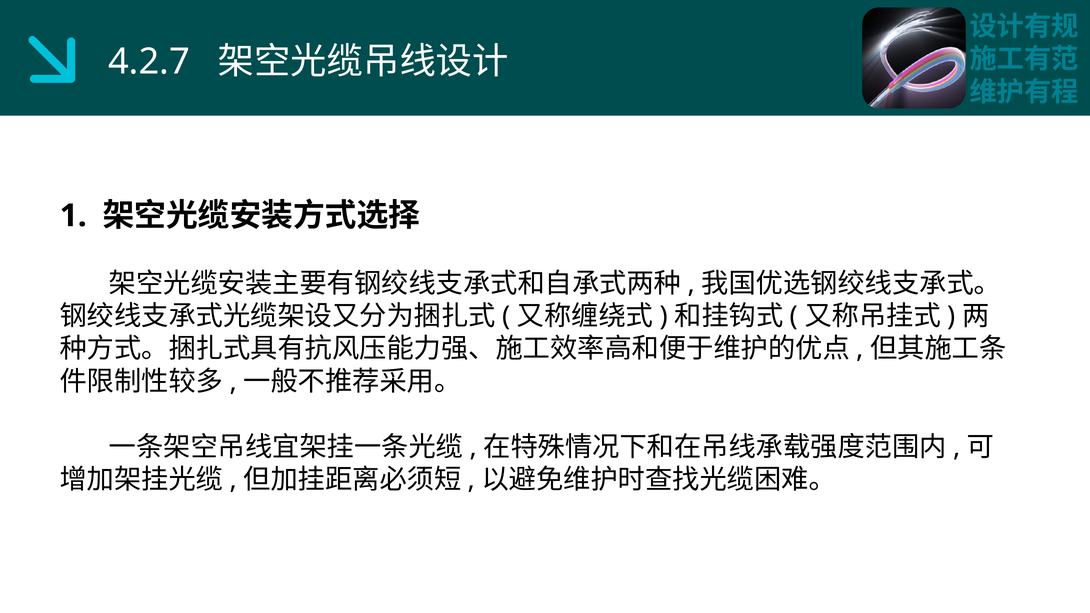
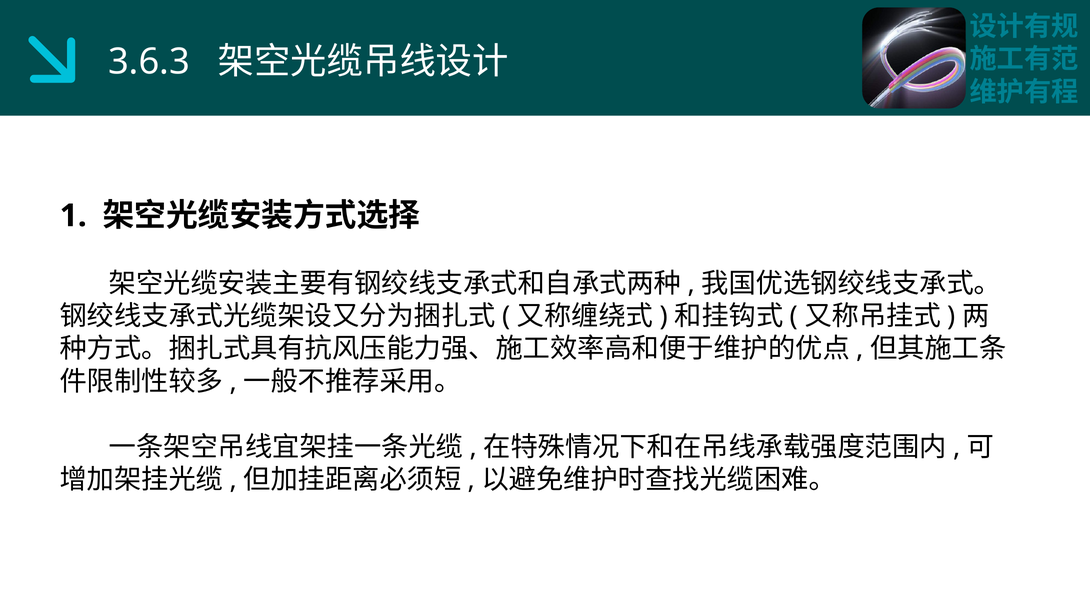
4.2.7: 4.2.7 -> 3.6.3
